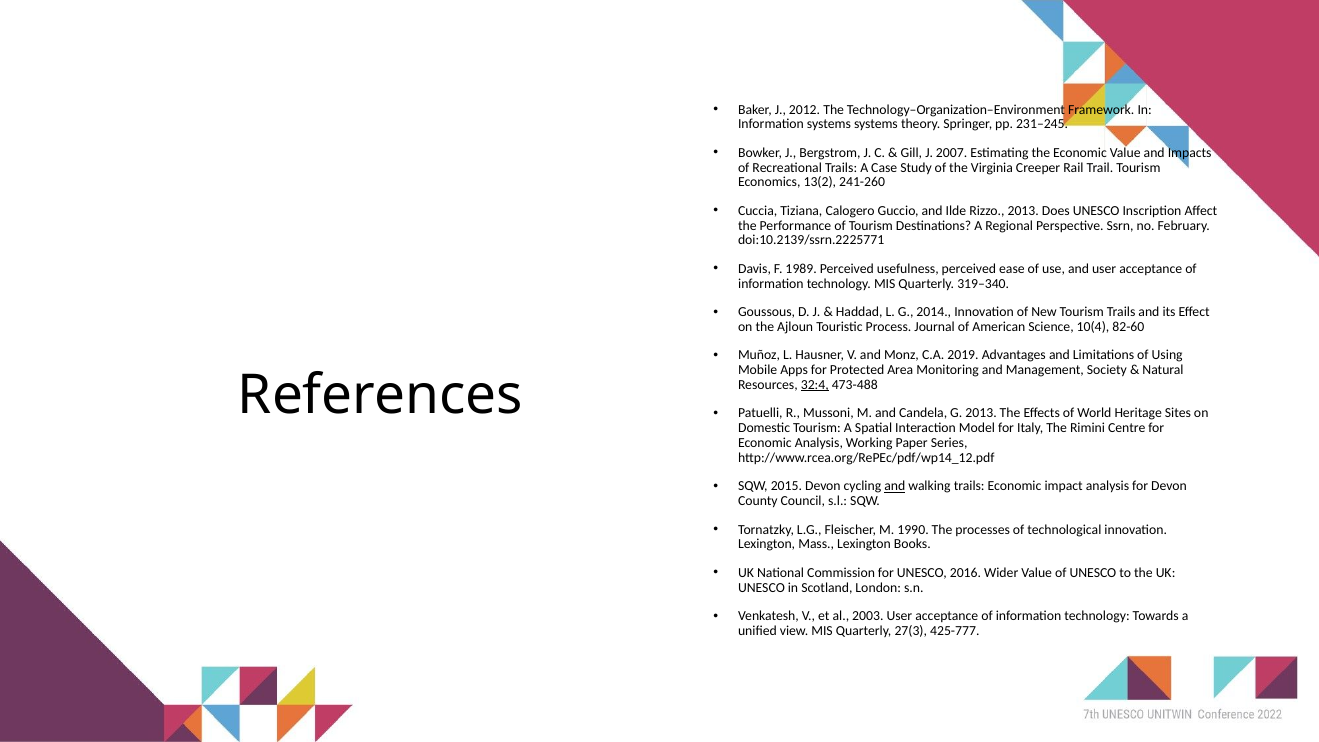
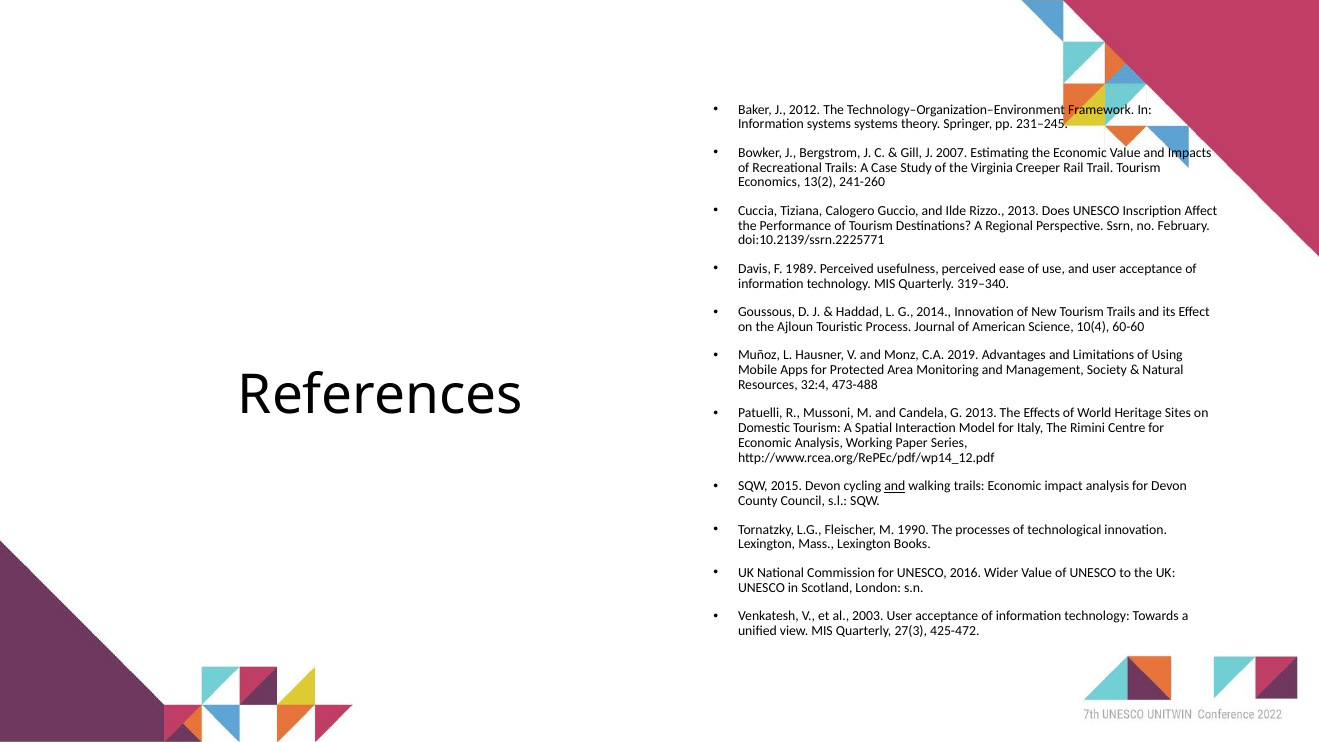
82-60: 82-60 -> 60-60
32:4 underline: present -> none
425-777: 425-777 -> 425-472
